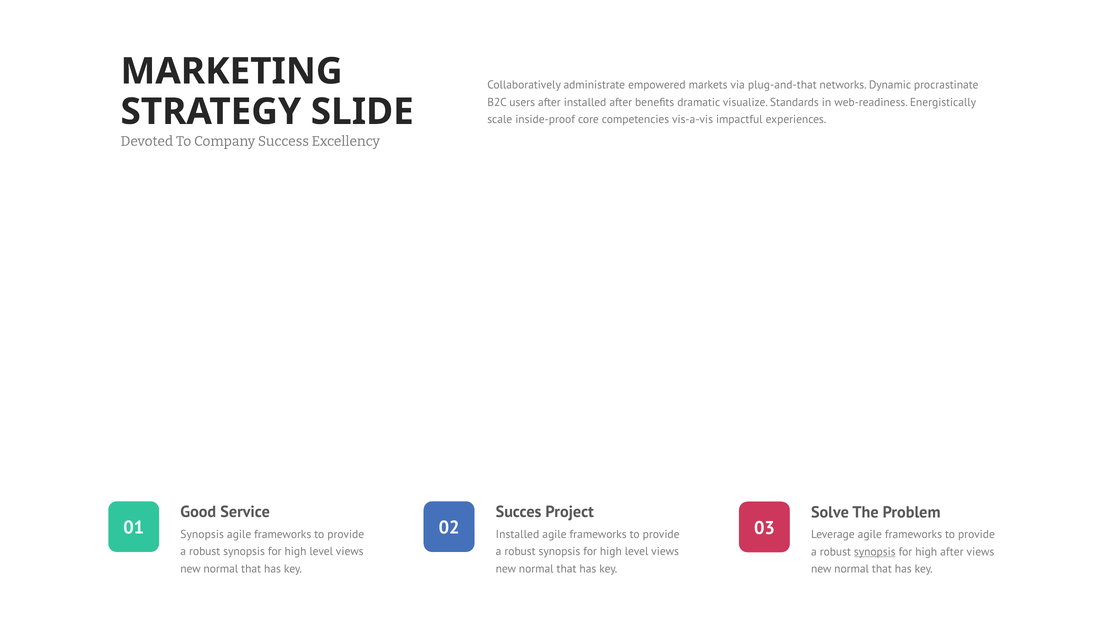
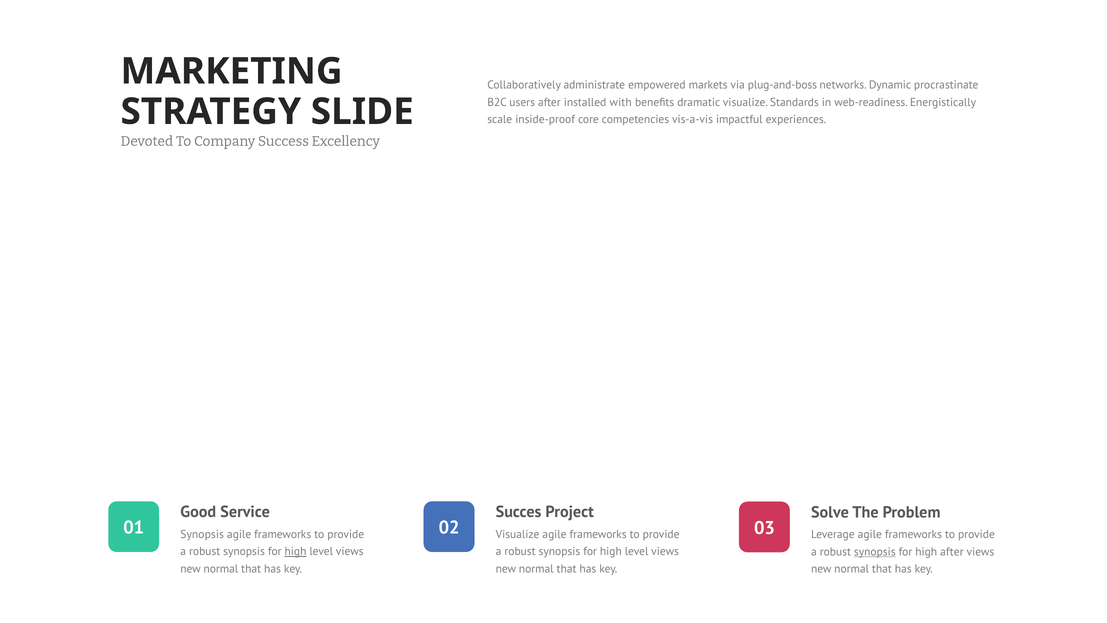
plug-and-that: plug-and-that -> plug-and-boss
installed after: after -> with
Installed at (517, 534): Installed -> Visualize
high at (295, 551) underline: none -> present
